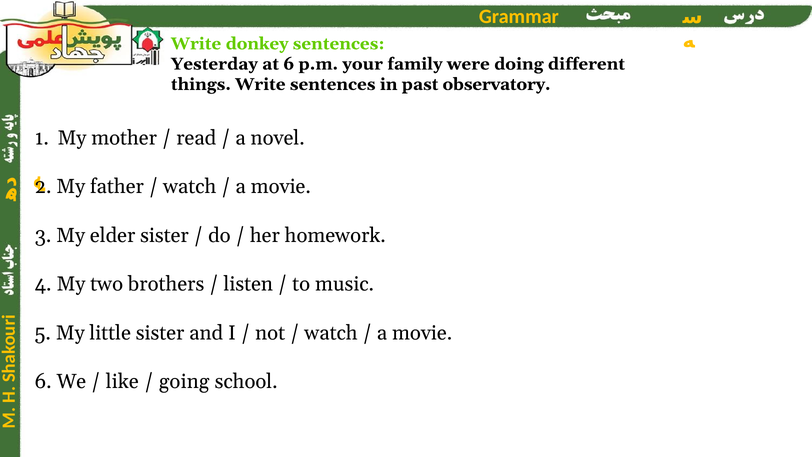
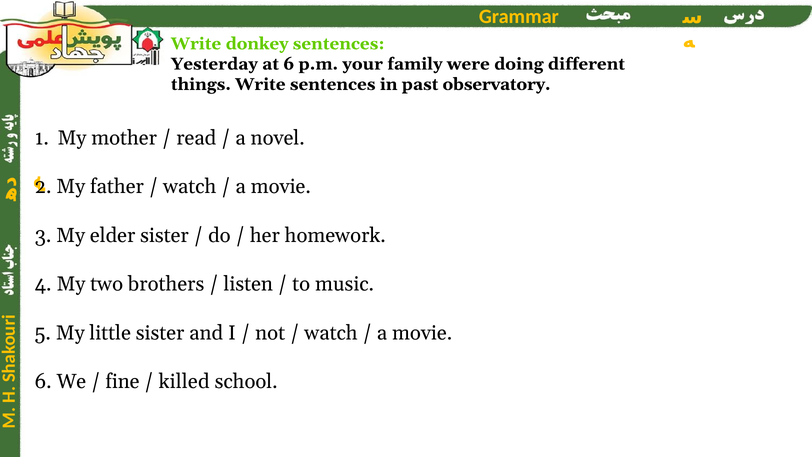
like: like -> fine
going: going -> killed
